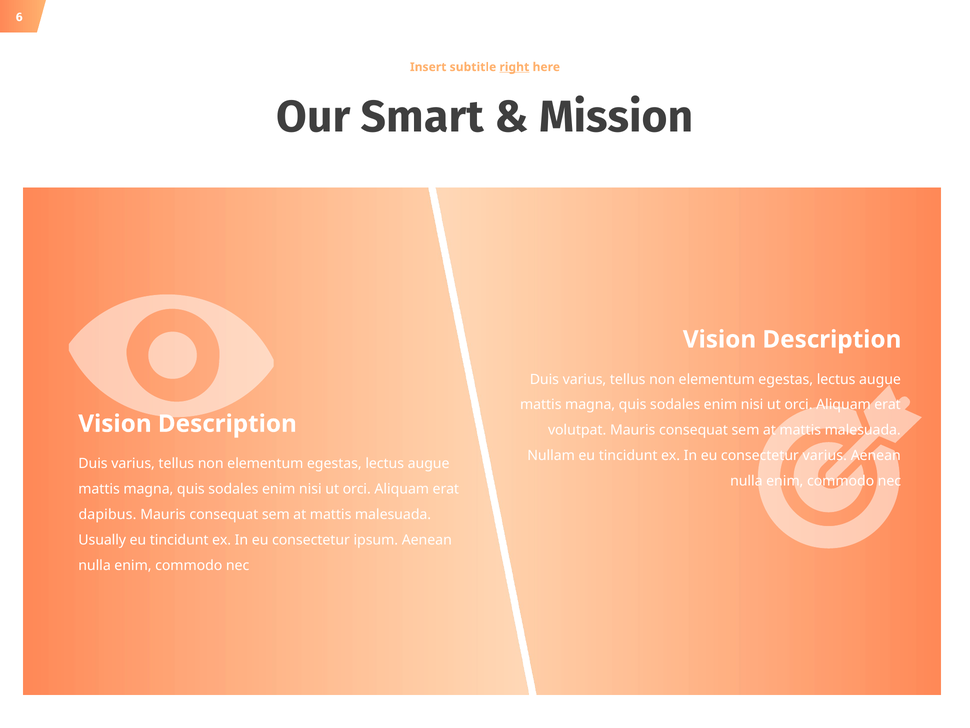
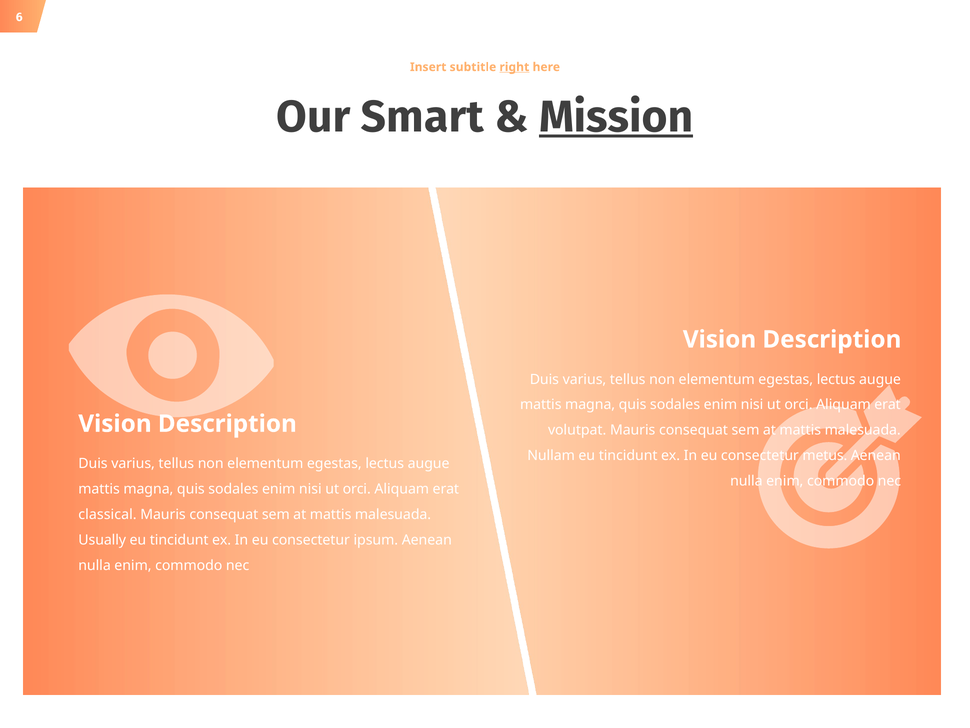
Mission underline: none -> present
consectetur varius: varius -> metus
dapibus: dapibus -> classical
